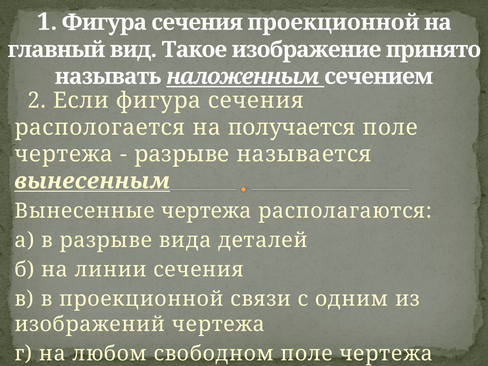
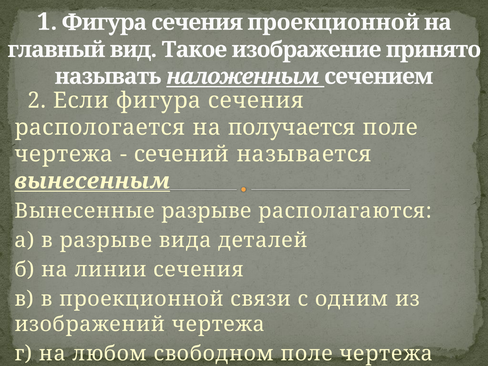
разрыве at (182, 154): разрыве -> сечений
Вынесенные чертежа: чертежа -> разрыве
